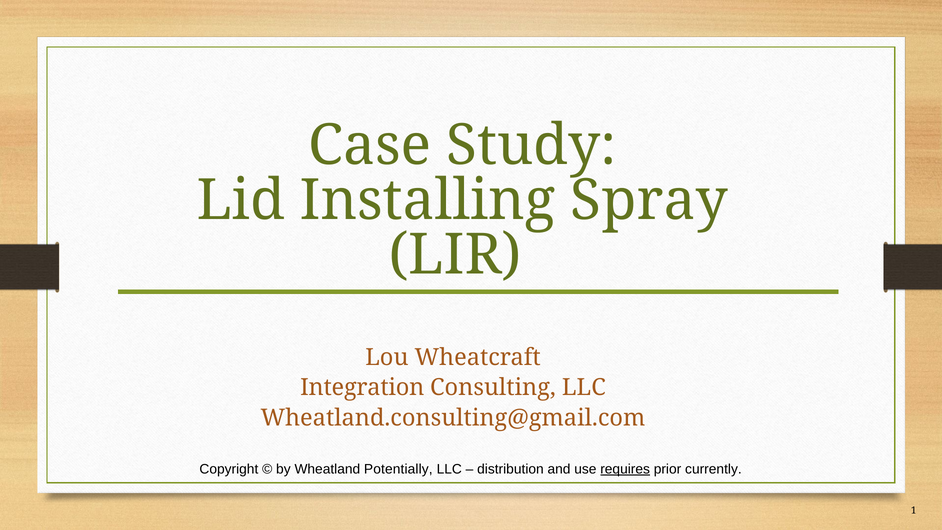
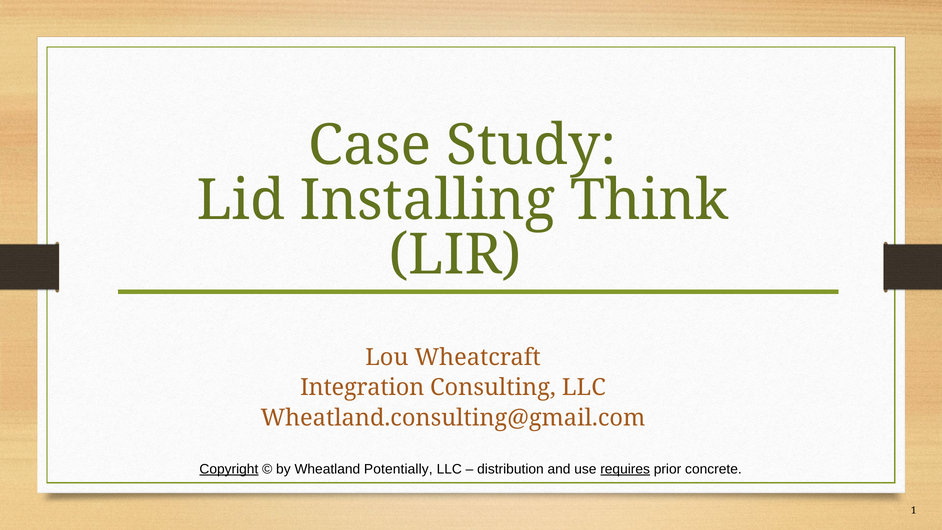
Spray: Spray -> Think
Copyright underline: none -> present
currently: currently -> concrete
